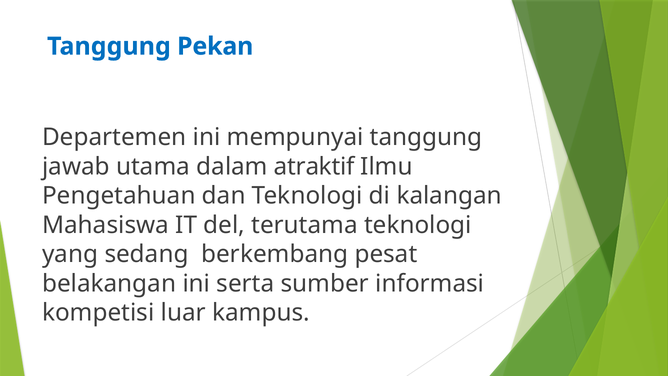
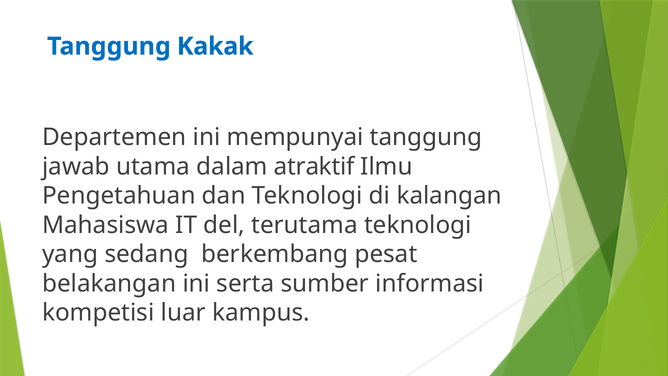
Pekan: Pekan -> Kakak
